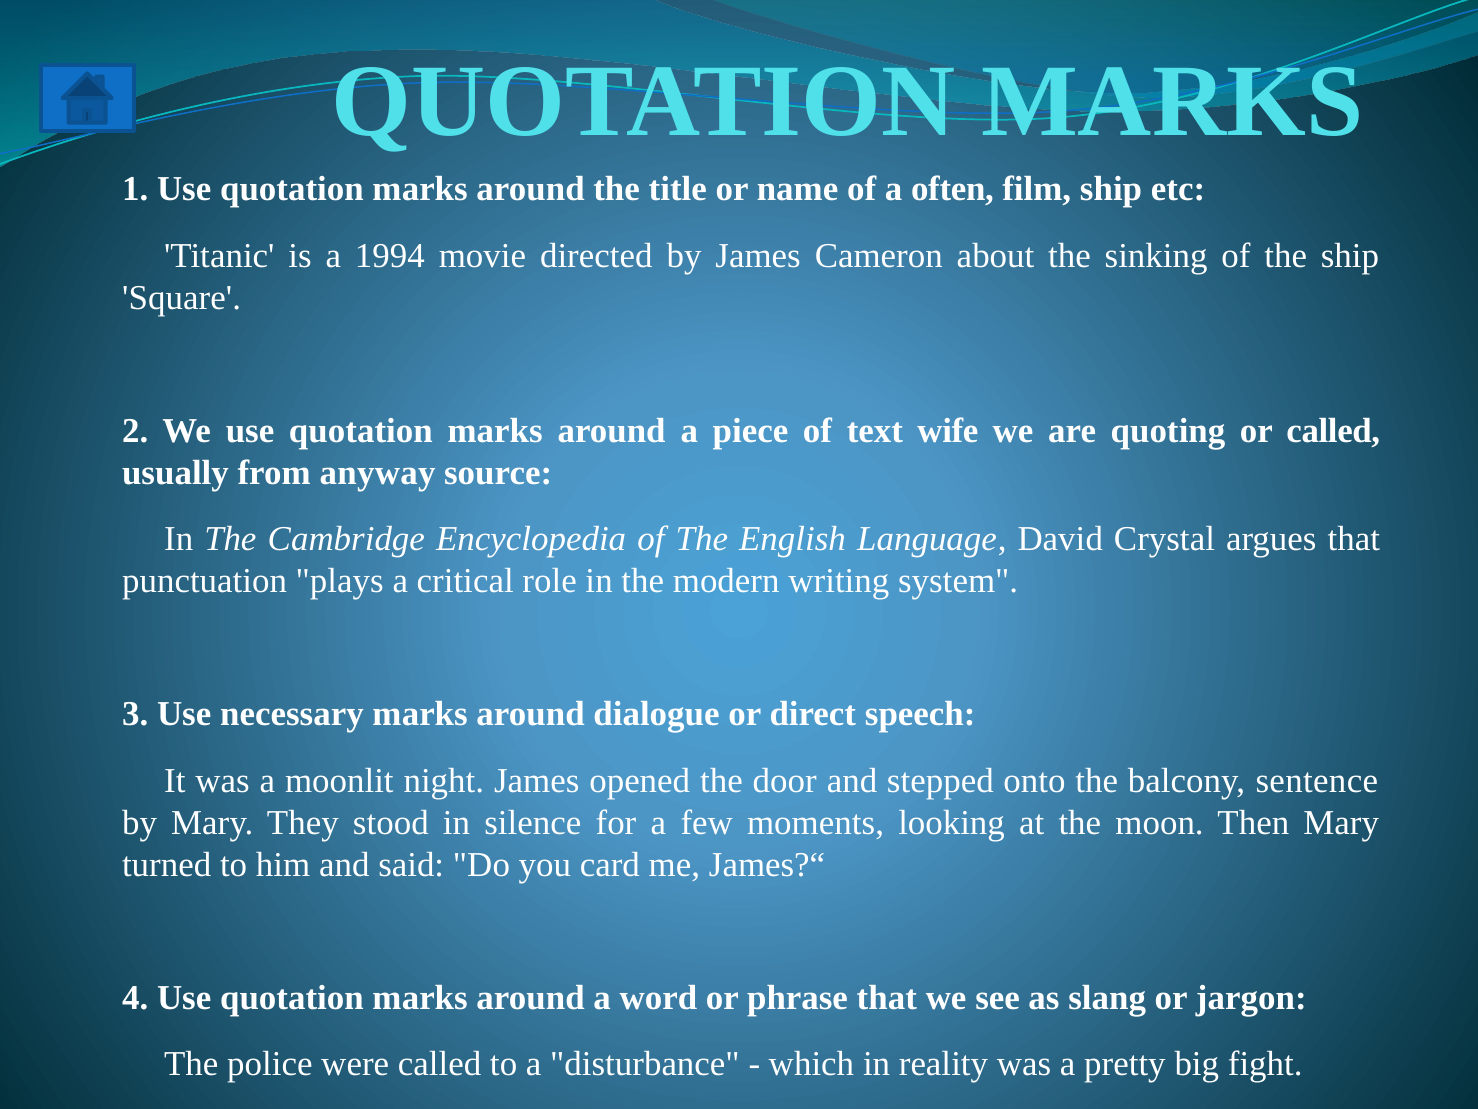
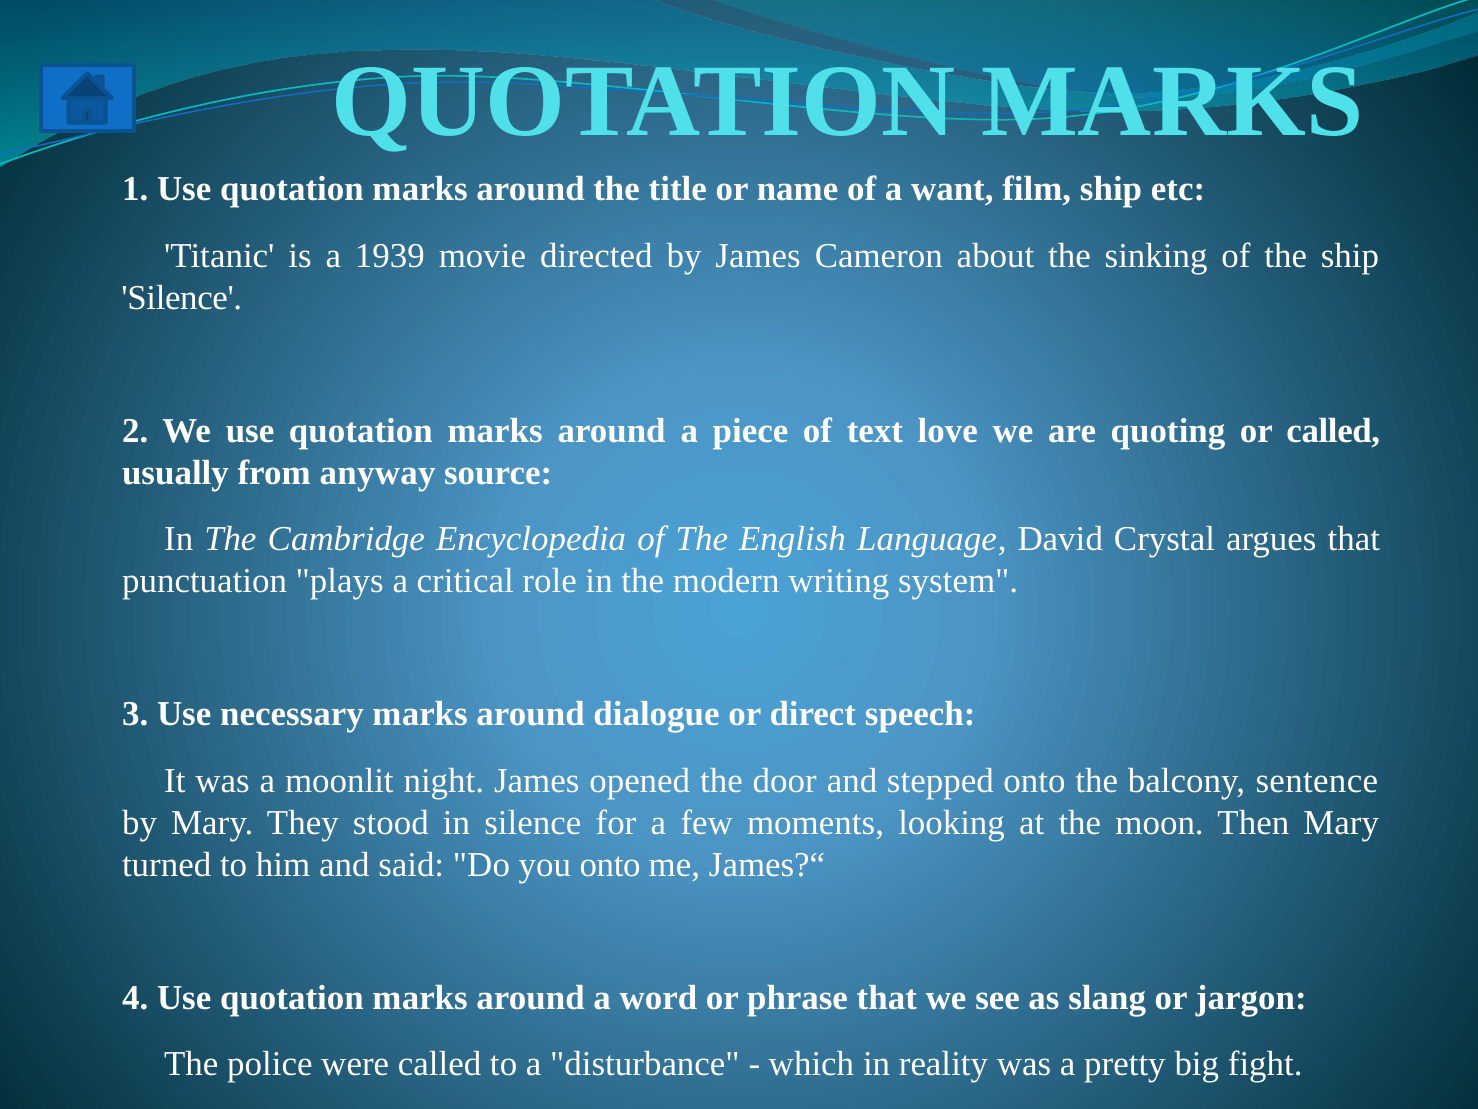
often: often -> want
1994: 1994 -> 1939
Square at (182, 298): Square -> Silence
wife: wife -> love
you card: card -> onto
